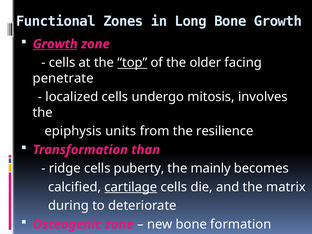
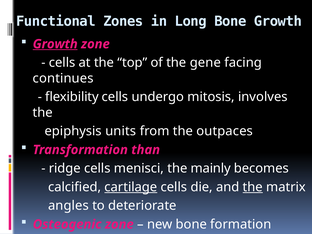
top underline: present -> none
older: older -> gene
penetrate: penetrate -> continues
localized: localized -> flexibility
resilience: resilience -> outpaces
puberty: puberty -> menisci
the at (253, 187) underline: none -> present
during: during -> angles
